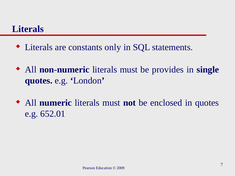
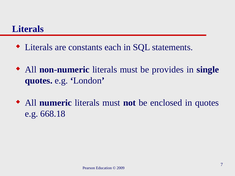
only: only -> each
652.01: 652.01 -> 668.18
